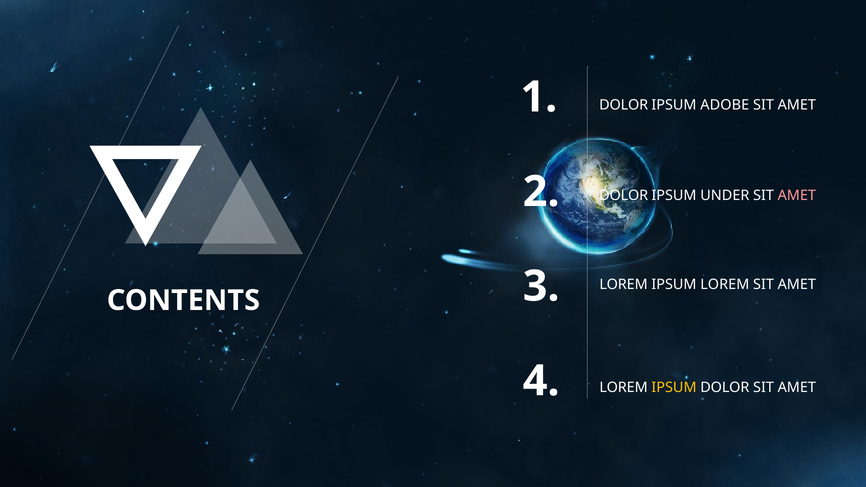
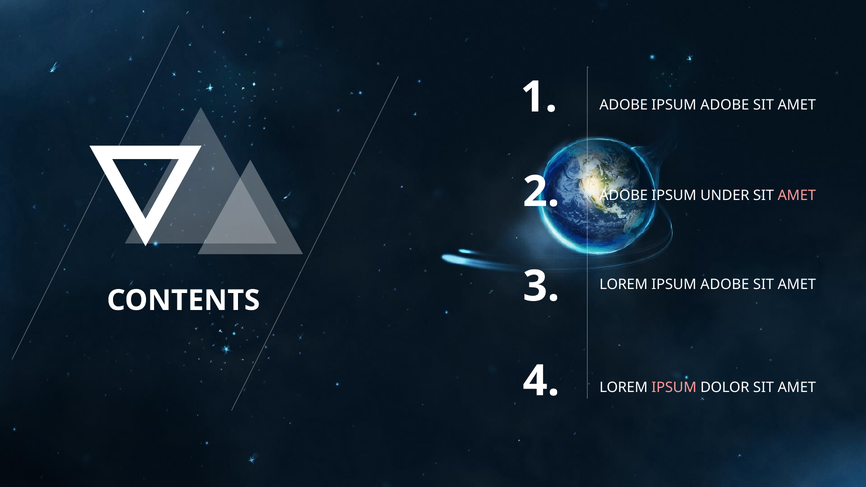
DOLOR at (624, 105): DOLOR -> ADOBE
DOLOR at (624, 196): DOLOR -> ADOBE
LOREM IPSUM LOREM: LOREM -> ADOBE
IPSUM at (674, 388) colour: yellow -> pink
